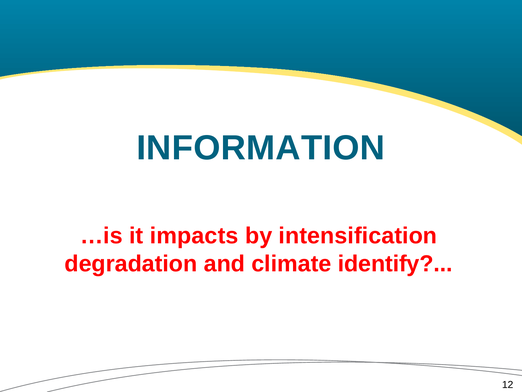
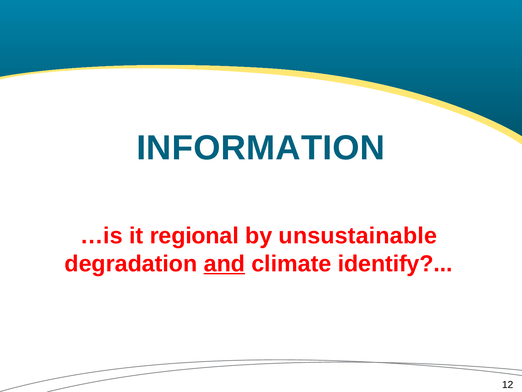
impacts: impacts -> regional
intensification: intensification -> unsustainable
and underline: none -> present
